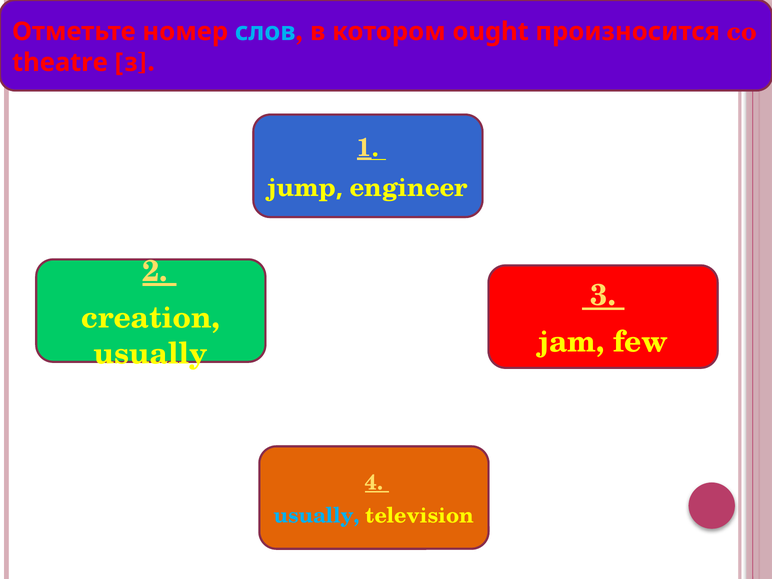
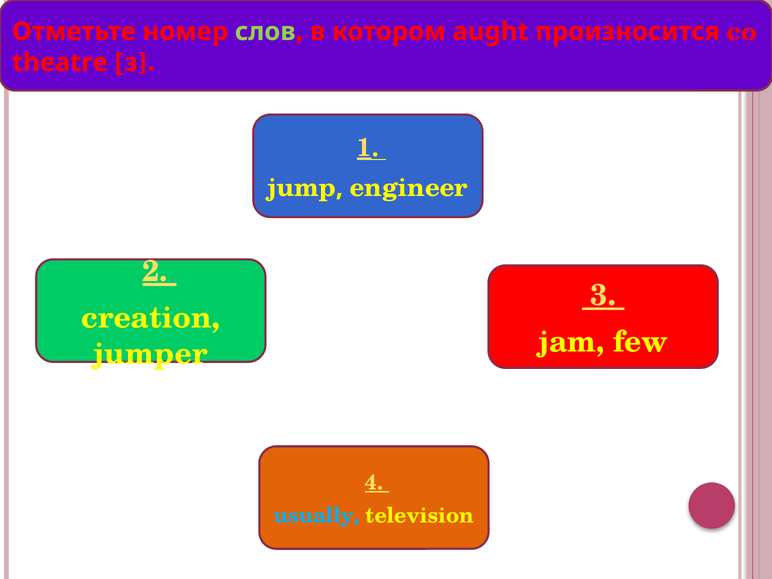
слов colour: light blue -> light green
ought: ought -> aught
usually at (151, 354): usually -> jumper
